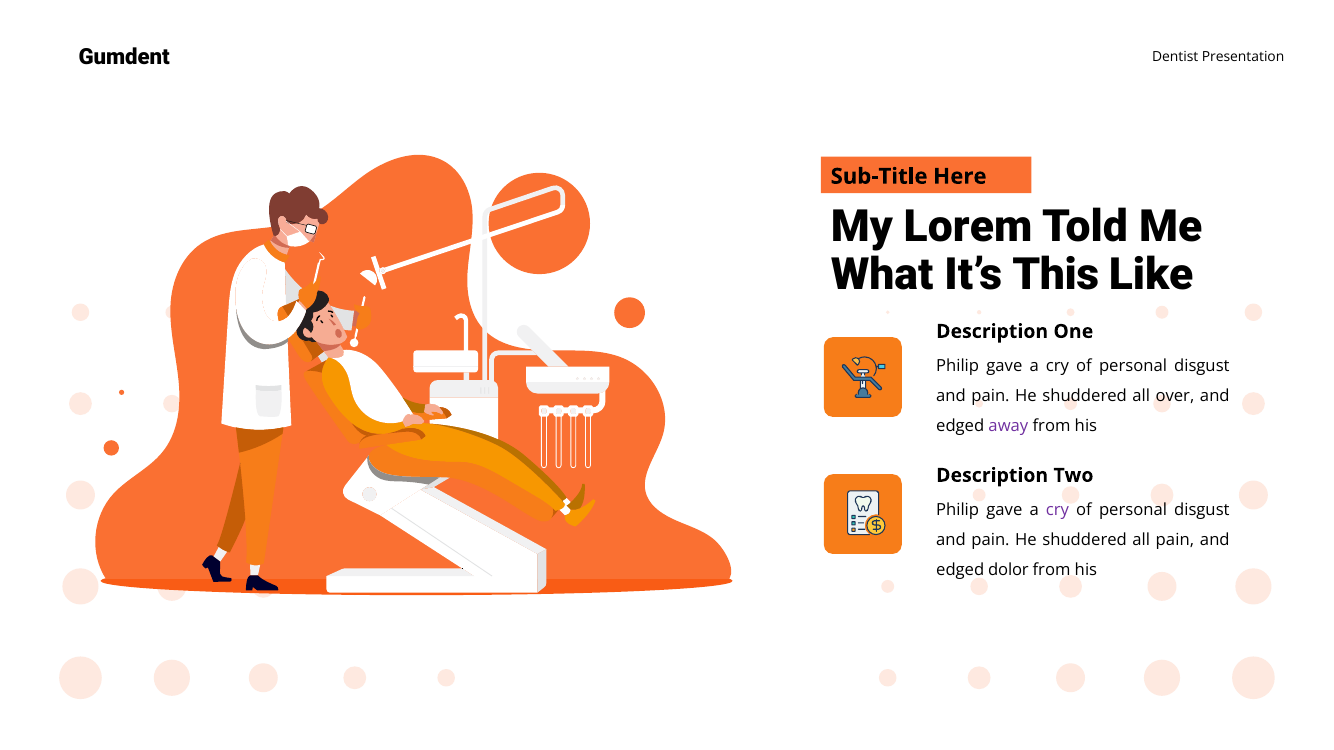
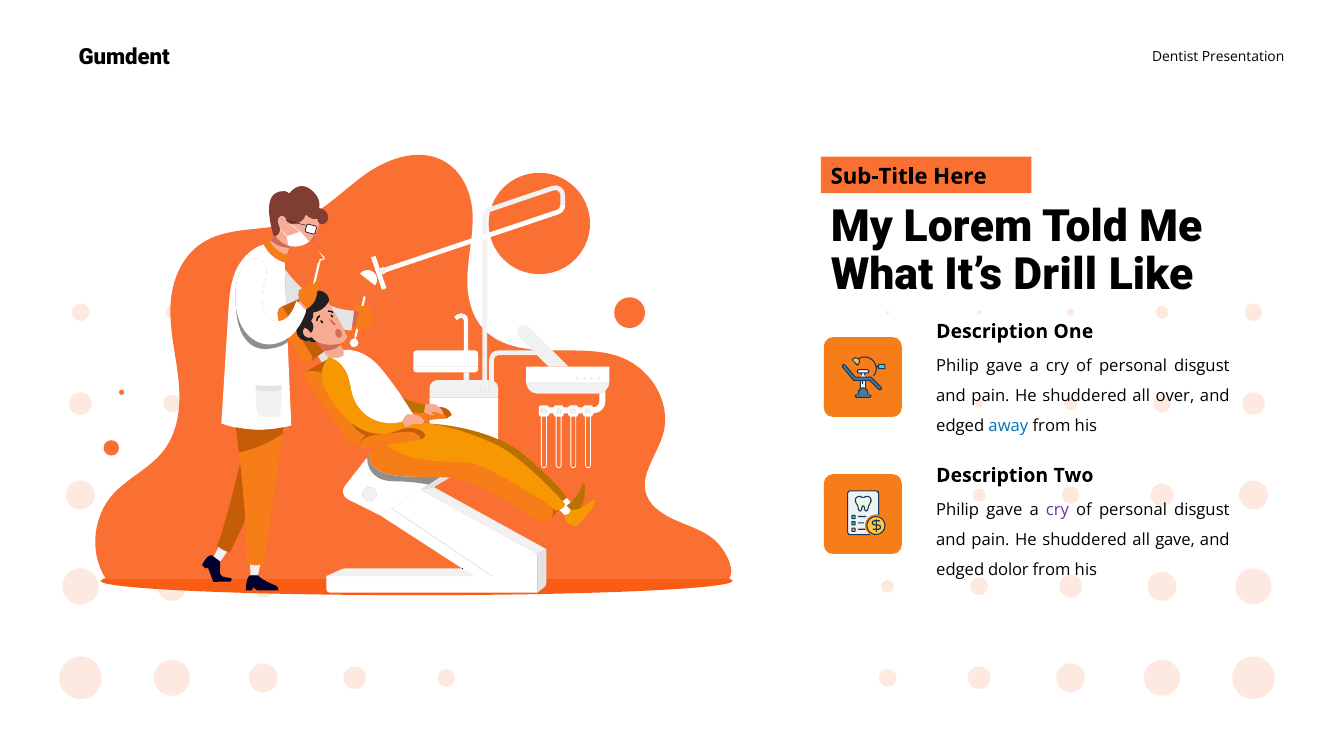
This: This -> Drill
away colour: purple -> blue
all pain: pain -> gave
